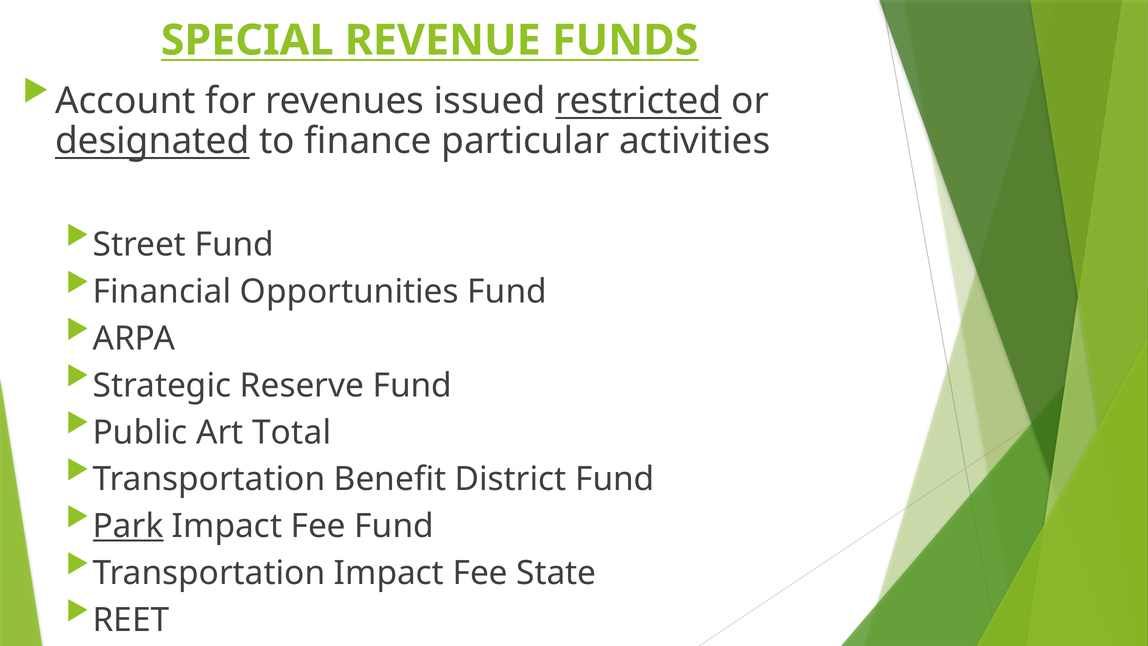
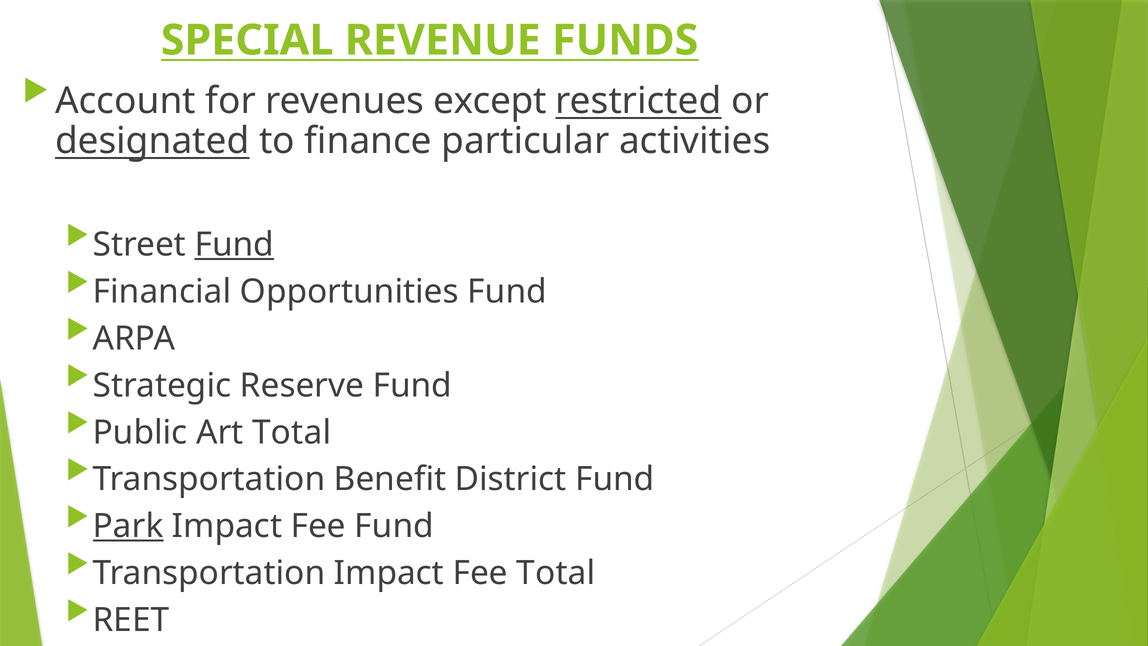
issued: issued -> except
Fund at (234, 245) underline: none -> present
Fee State: State -> Total
